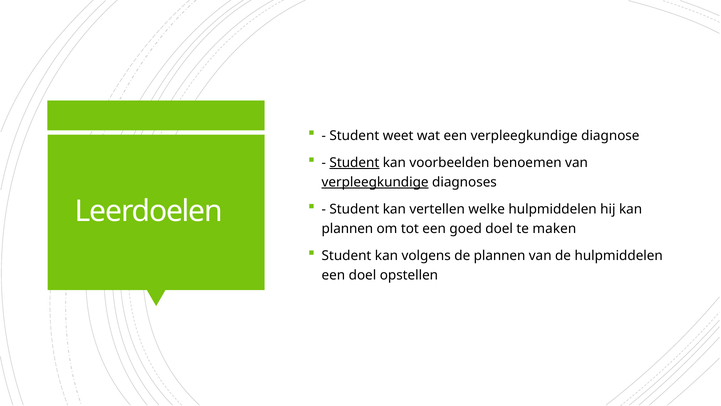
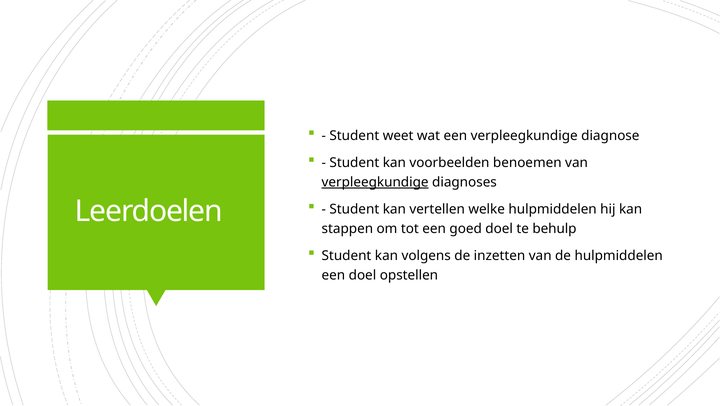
Student at (354, 163) underline: present -> none
plannen at (347, 228): plannen -> stappen
maken: maken -> behulp
de plannen: plannen -> inzetten
